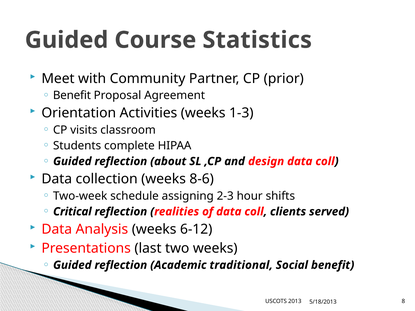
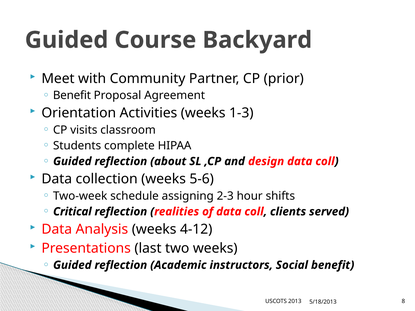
Statistics: Statistics -> Backyard
8-6: 8-6 -> 5-6
6-12: 6-12 -> 4-12
traditional: traditional -> instructors
